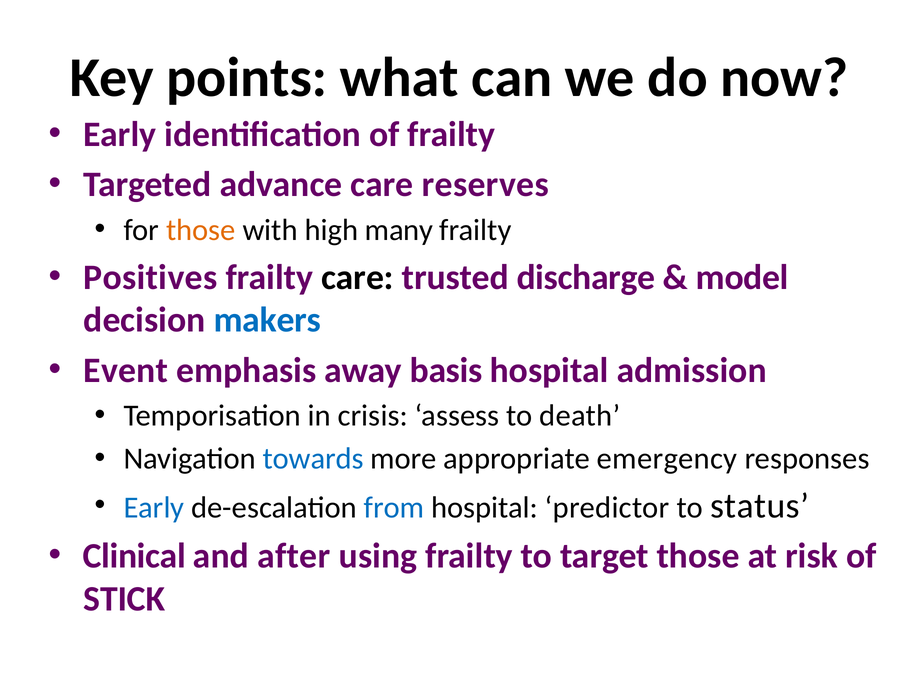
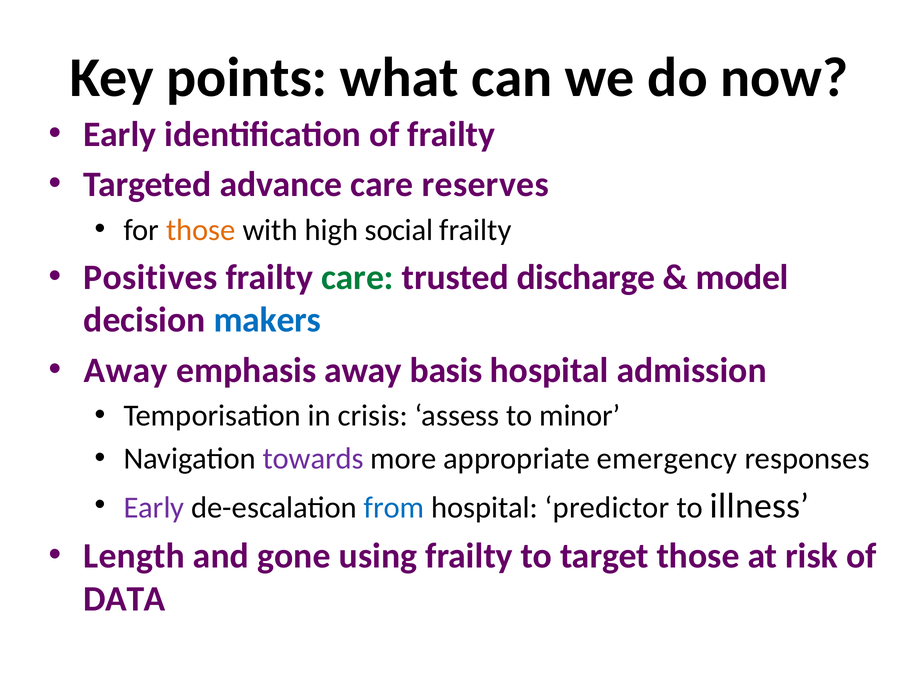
many: many -> social
care at (357, 277) colour: black -> green
Event at (126, 370): Event -> Away
death: death -> minor
towards colour: blue -> purple
Early at (154, 508) colour: blue -> purple
status: status -> illness
Clinical: Clinical -> Length
after: after -> gone
STICK: STICK -> DATA
